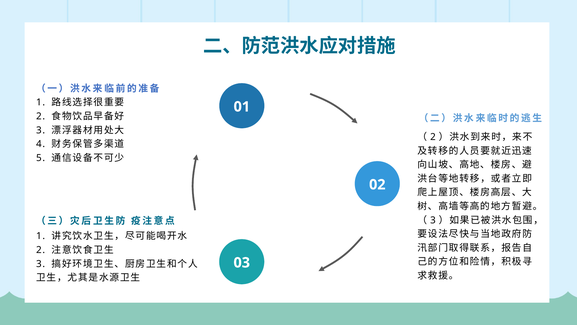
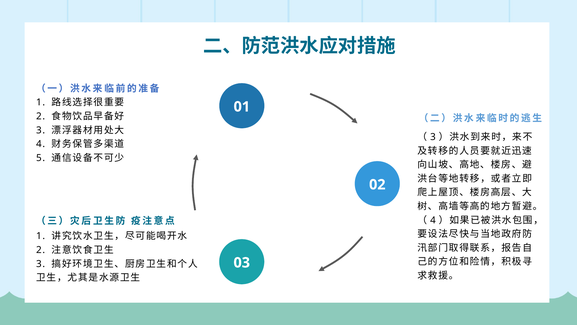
2 at (433, 137): 2 -> 3
3 at (433, 220): 3 -> 4
